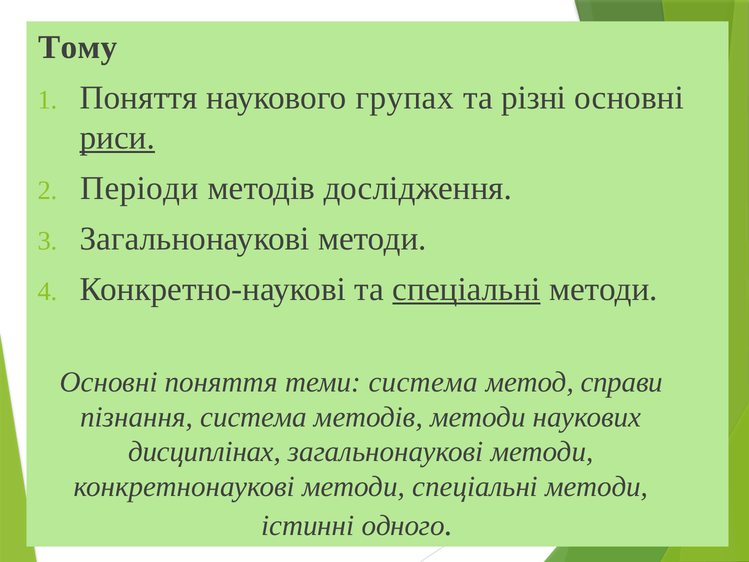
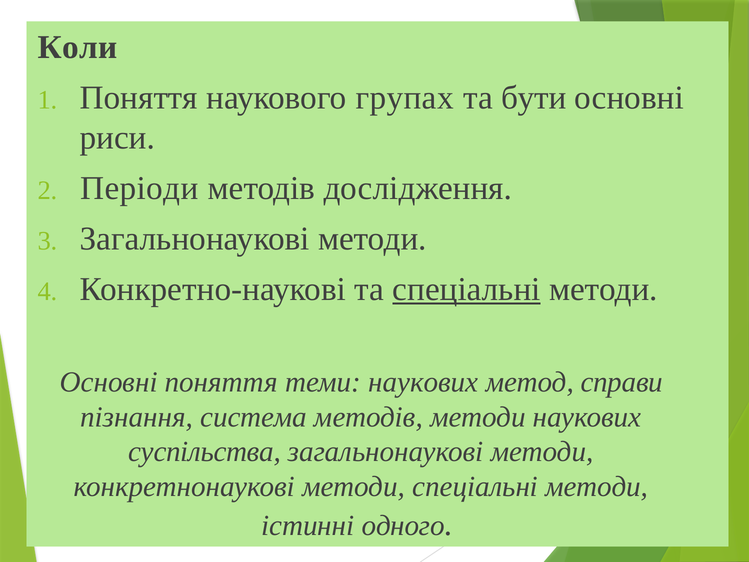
Тому: Тому -> Коли
різні: різні -> бути
риси underline: present -> none
теми система: система -> наукових
дисциплінах: дисциплінах -> суспільства
